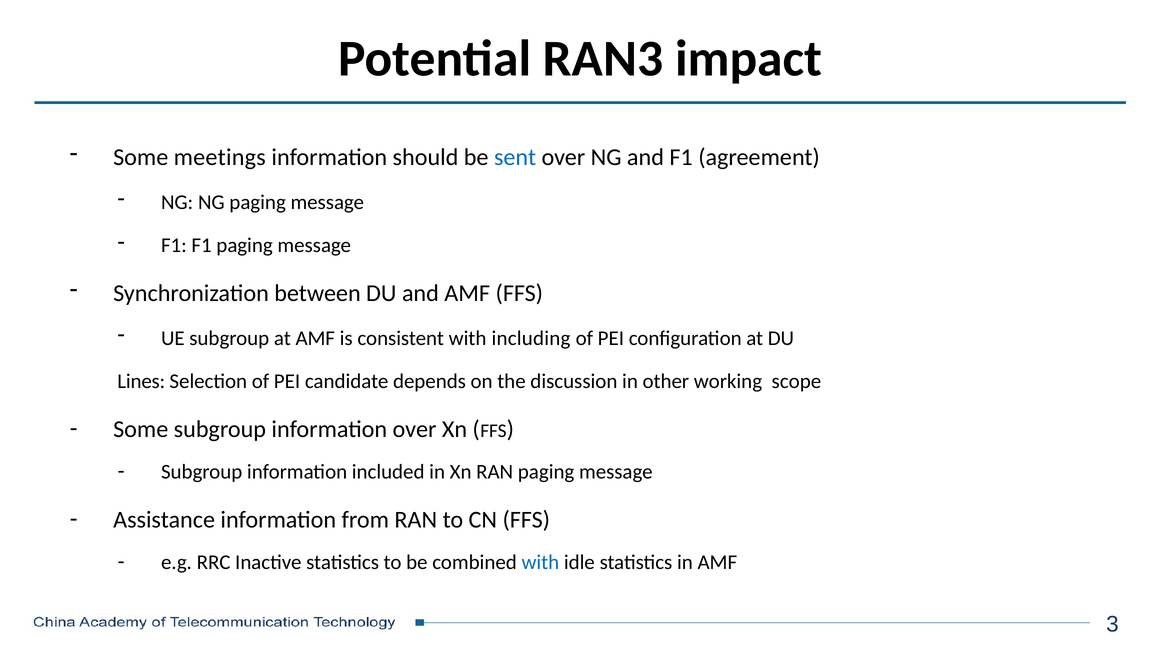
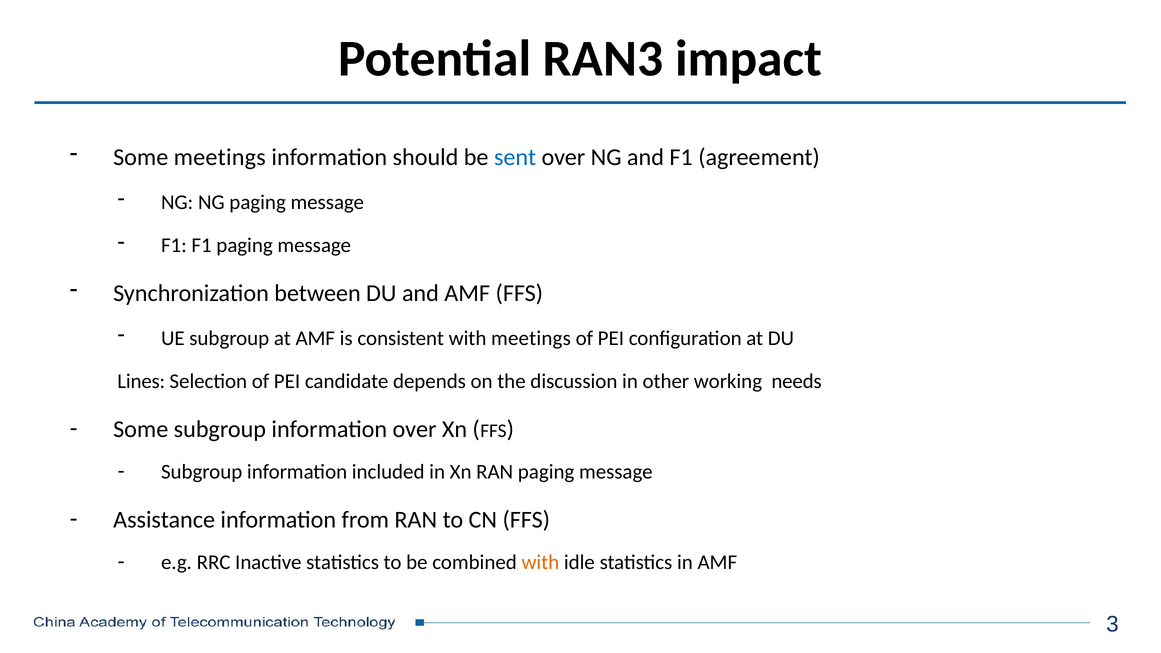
with including: including -> meetings
scope: scope -> needs
with at (540, 562) colour: blue -> orange
